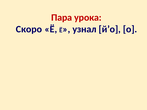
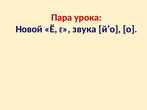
Скоро: Скоро -> Новой
узнал: узнал -> звука
